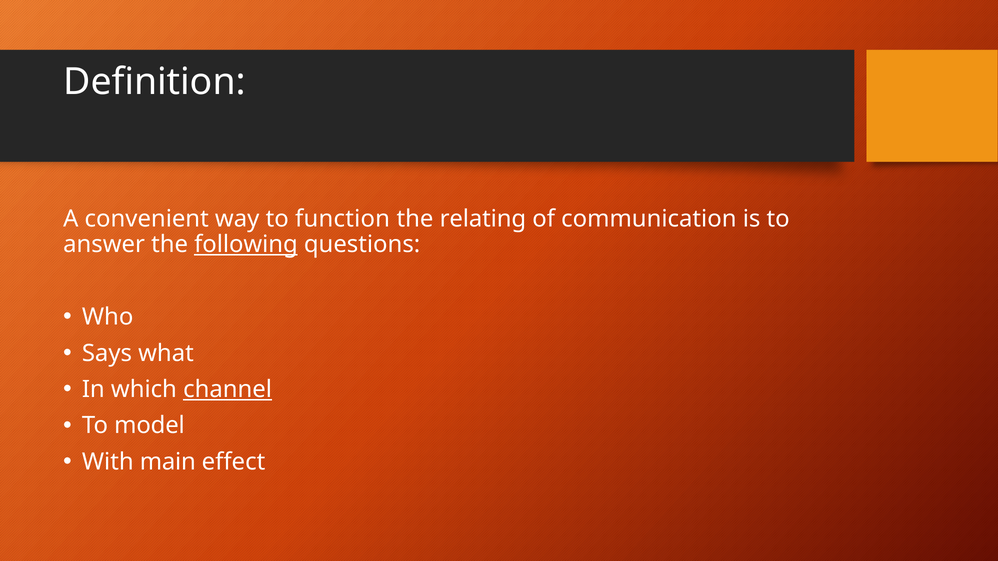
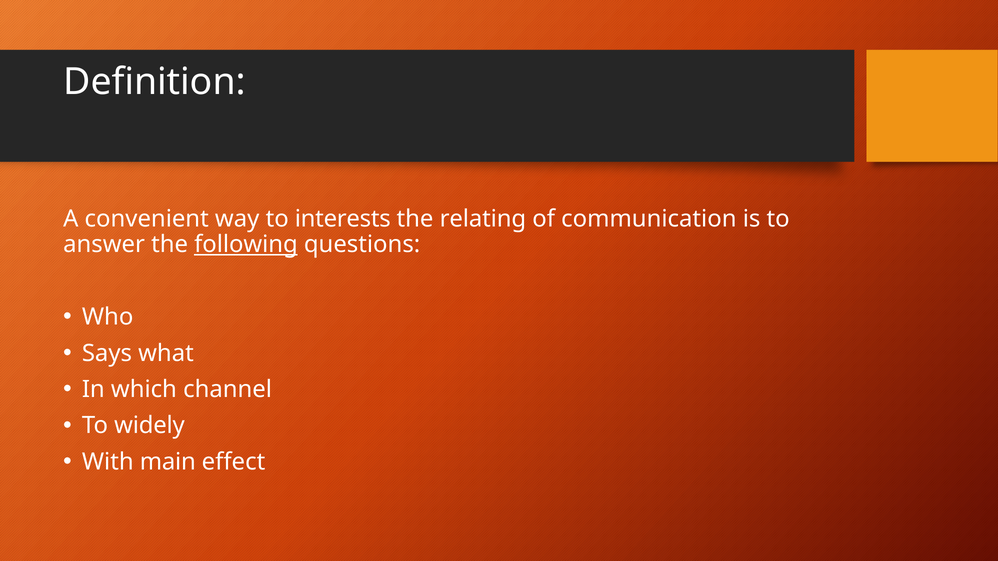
function: function -> interests
channel underline: present -> none
model: model -> widely
